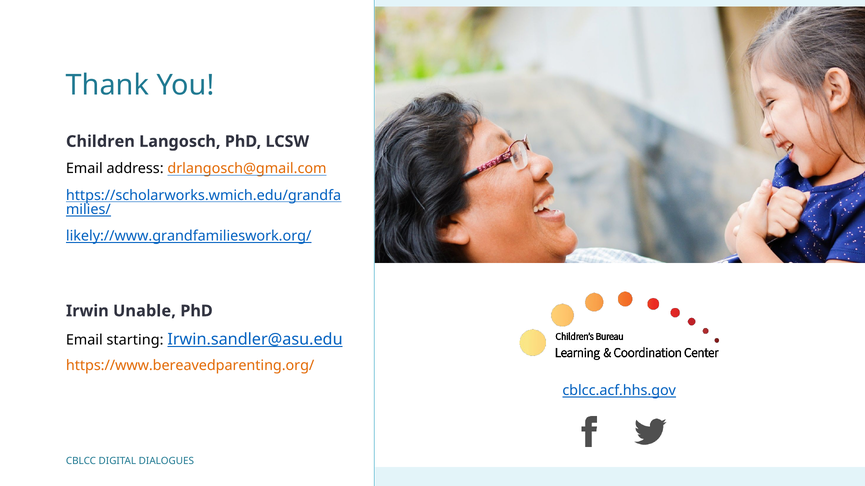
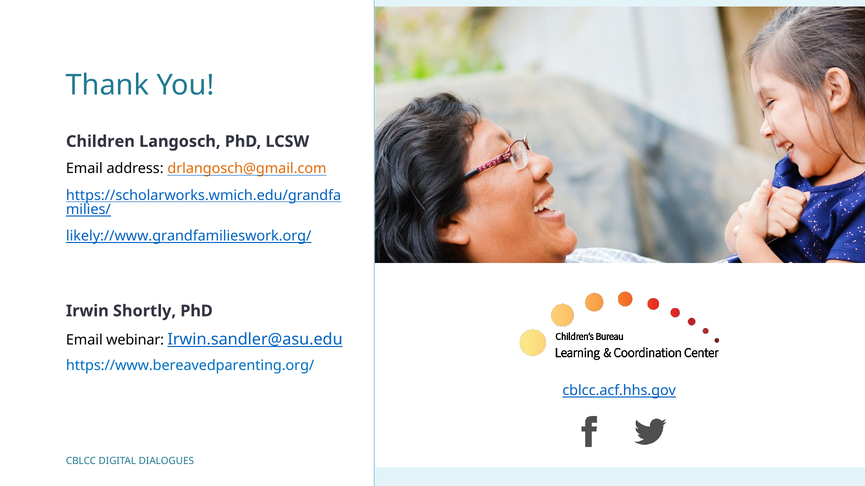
Unable: Unable -> Shortly
starting: starting -> webinar
https://www.bereavedparenting.org/ colour: orange -> blue
